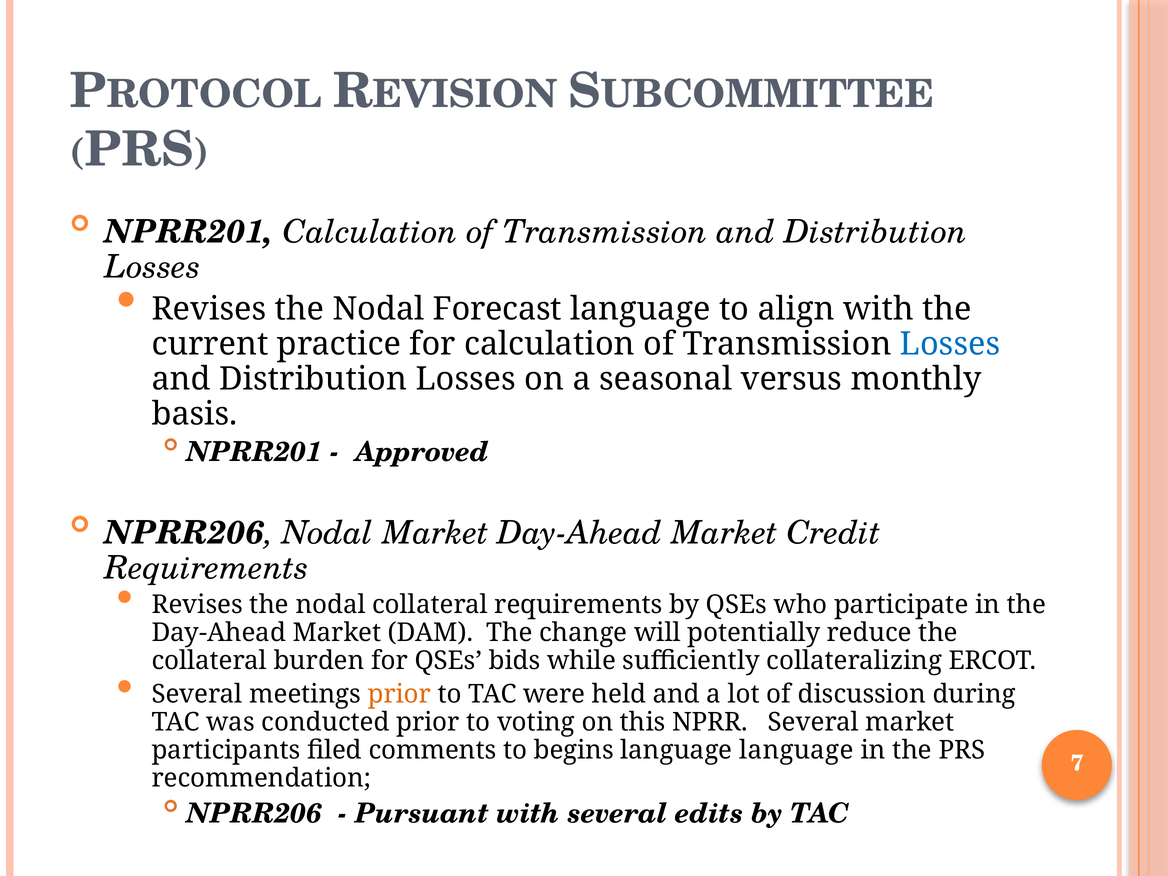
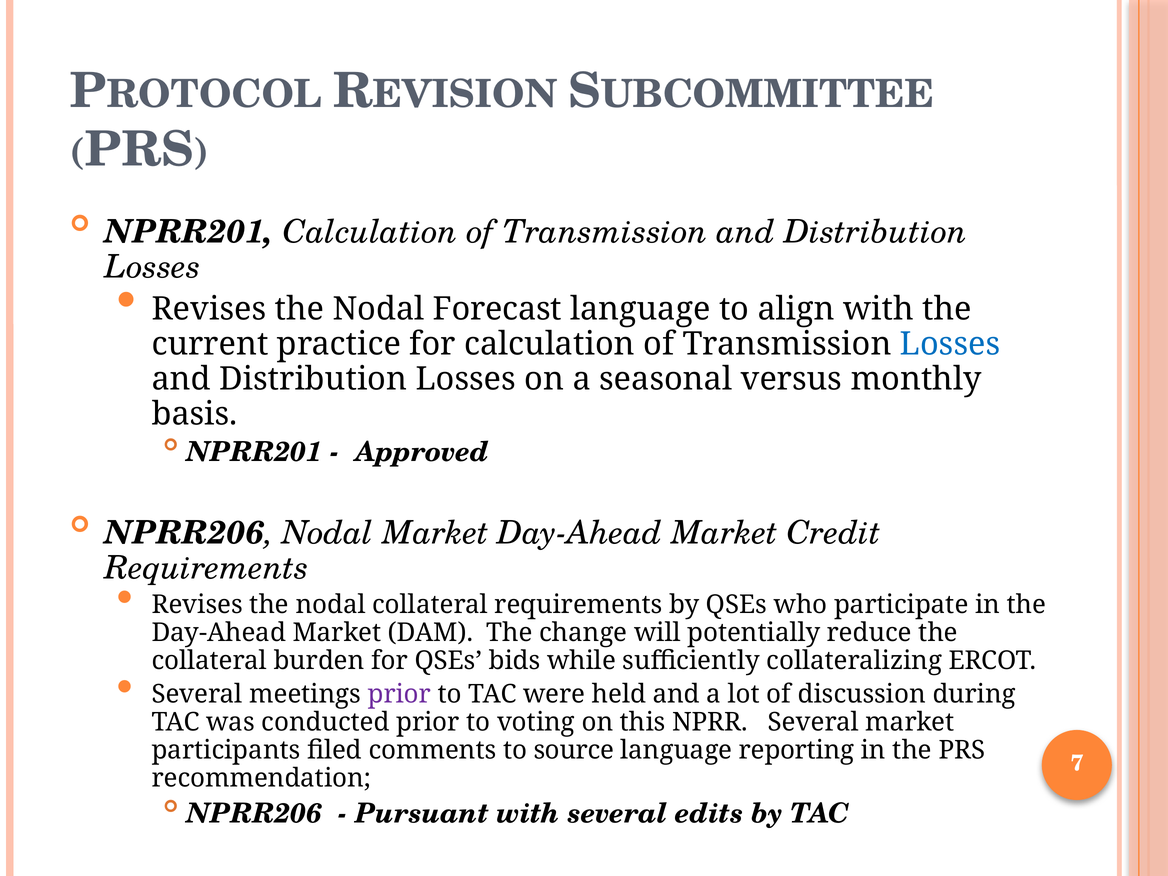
prior at (399, 694) colour: orange -> purple
begins: begins -> source
language language: language -> reporting
